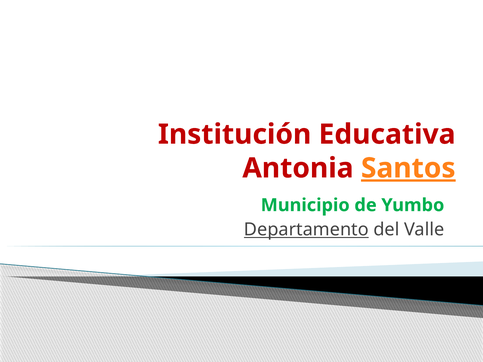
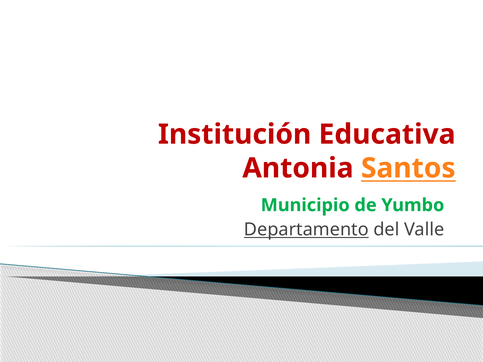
Santos underline: present -> none
